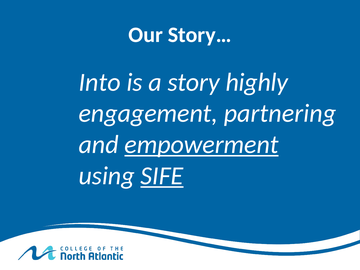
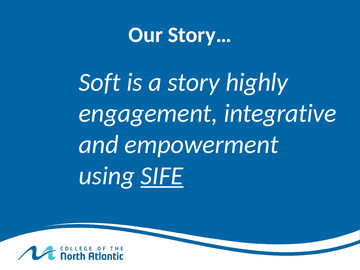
Into: Into -> Soft
partnering: partnering -> integrative
empowerment underline: present -> none
